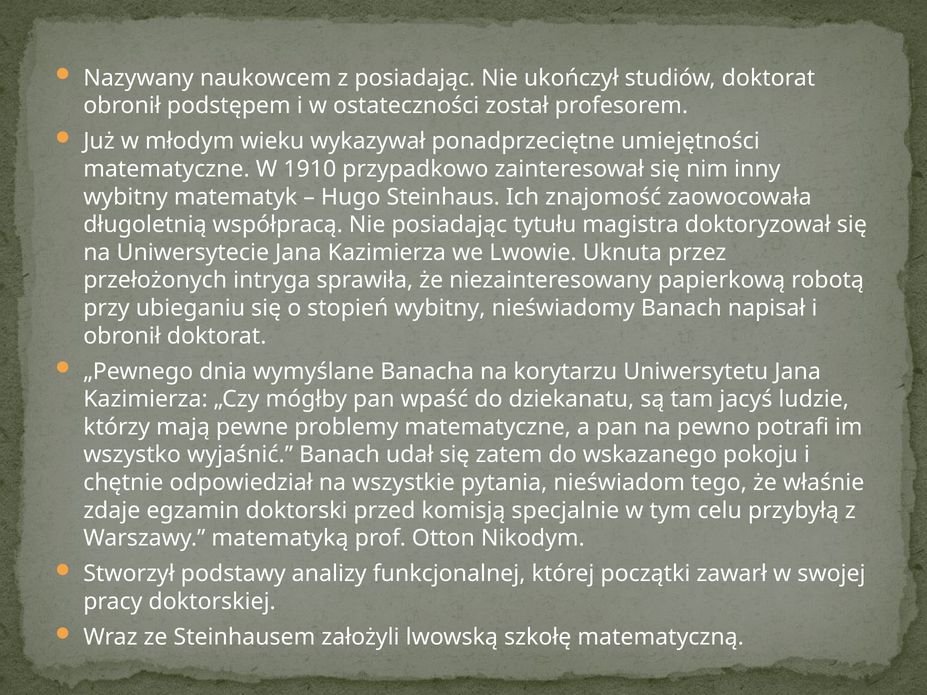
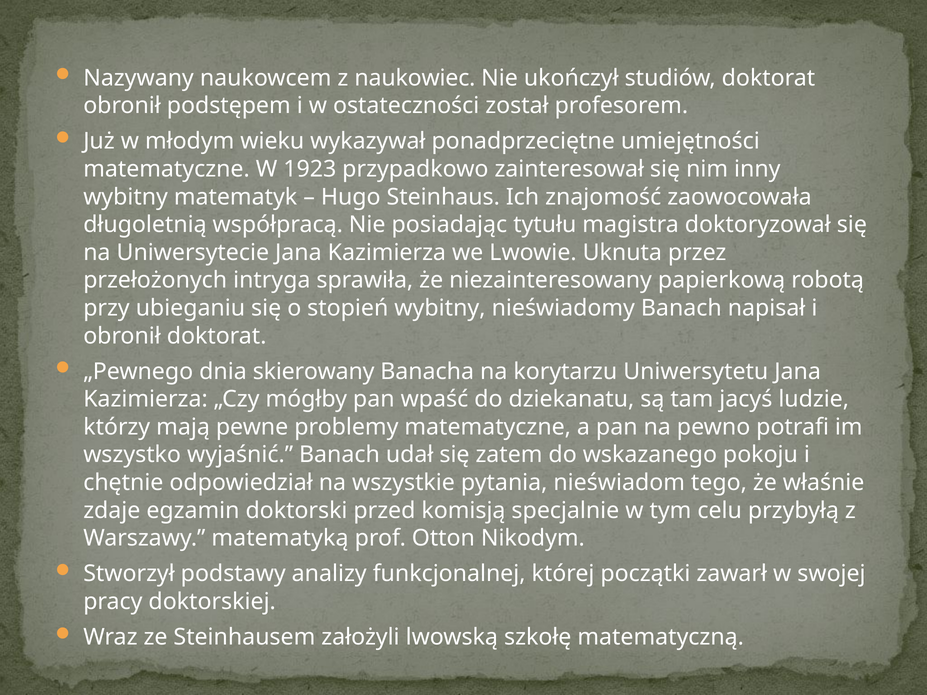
z posiadając: posiadając -> naukowiec
1910: 1910 -> 1923
wymyślane: wymyślane -> skierowany
